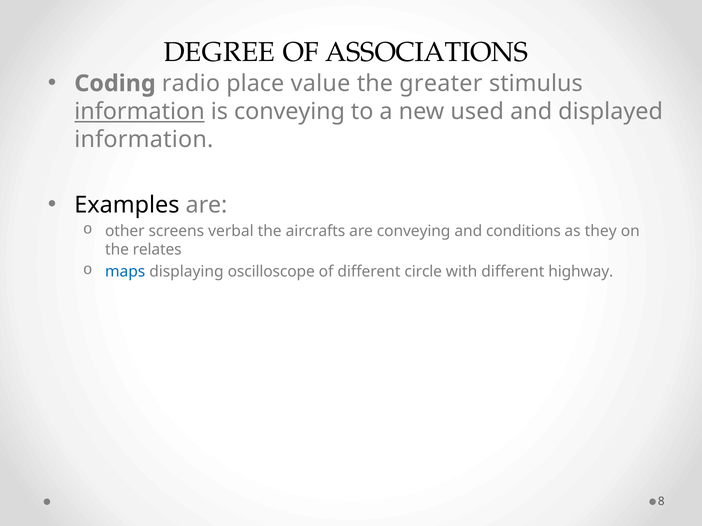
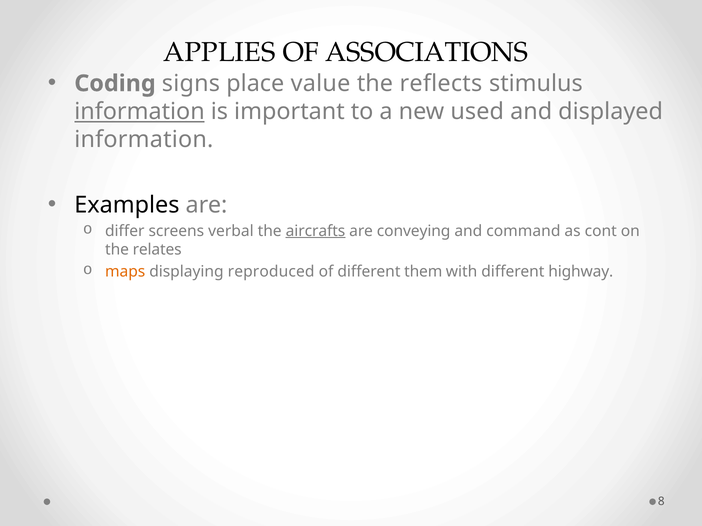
DEGREE: DEGREE -> APPLIES
radio: radio -> signs
greater: greater -> reflects
is conveying: conveying -> important
other: other -> differ
aircrafts underline: none -> present
conditions: conditions -> command
they: they -> cont
maps colour: blue -> orange
oscilloscope: oscilloscope -> reproduced
circle: circle -> them
